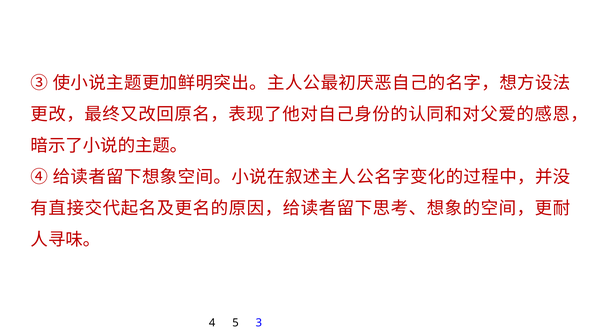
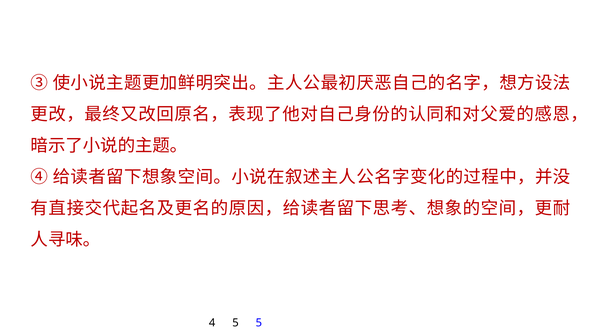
5 3: 3 -> 5
